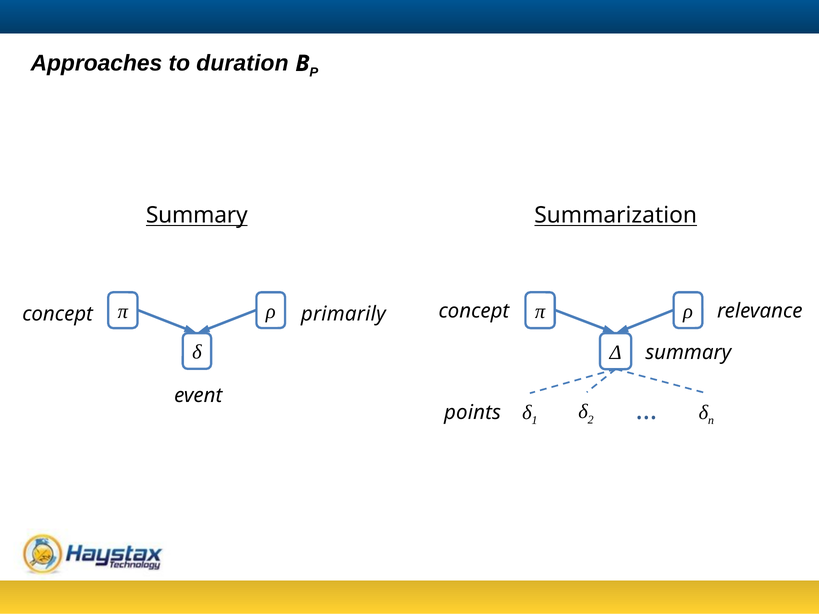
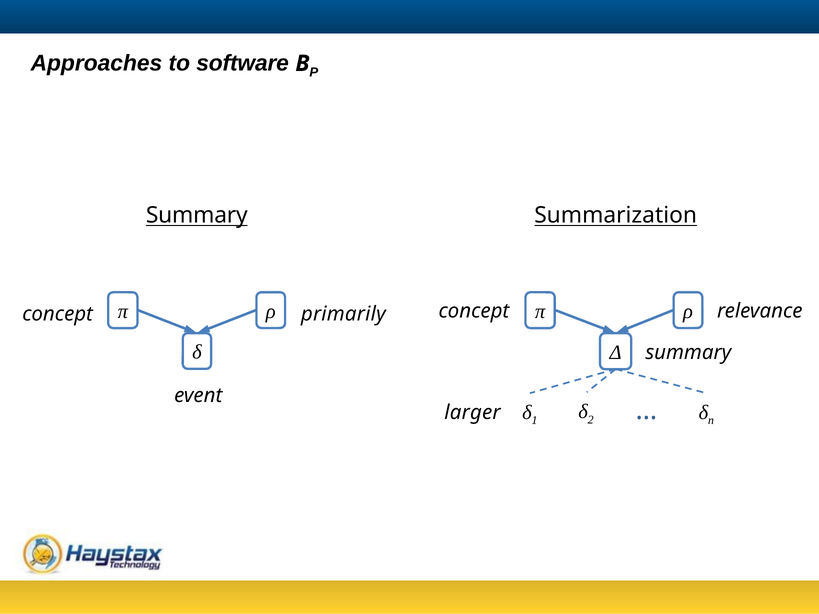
duration: duration -> software
points: points -> larger
